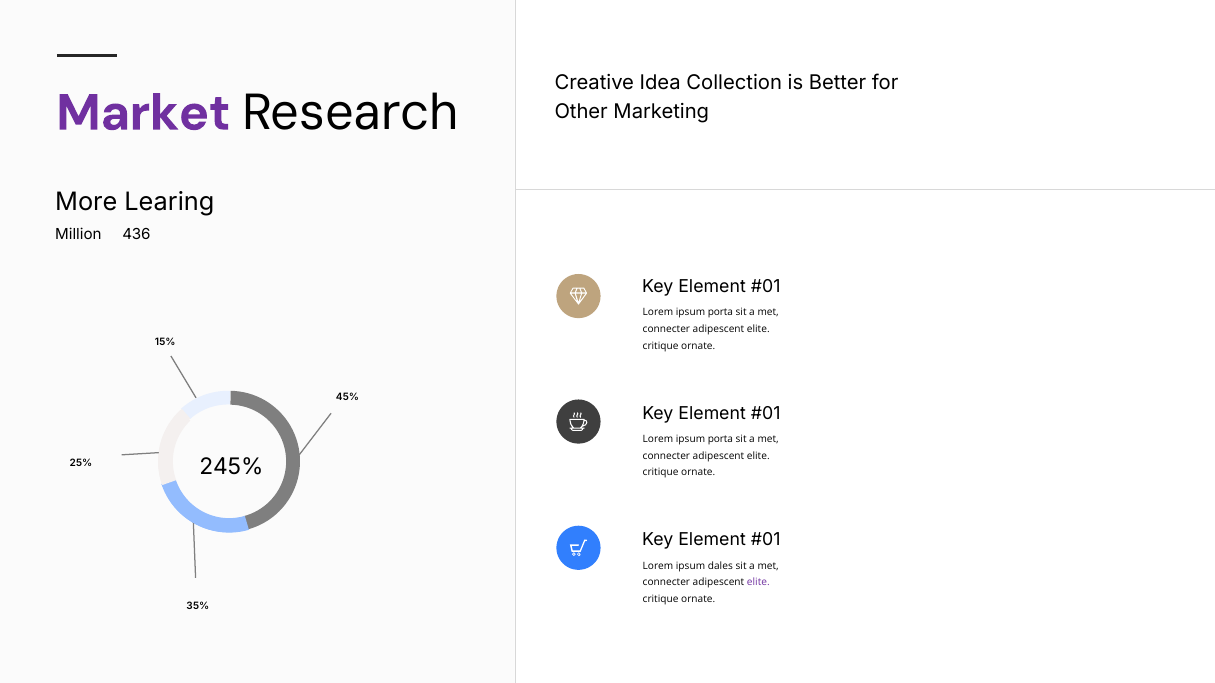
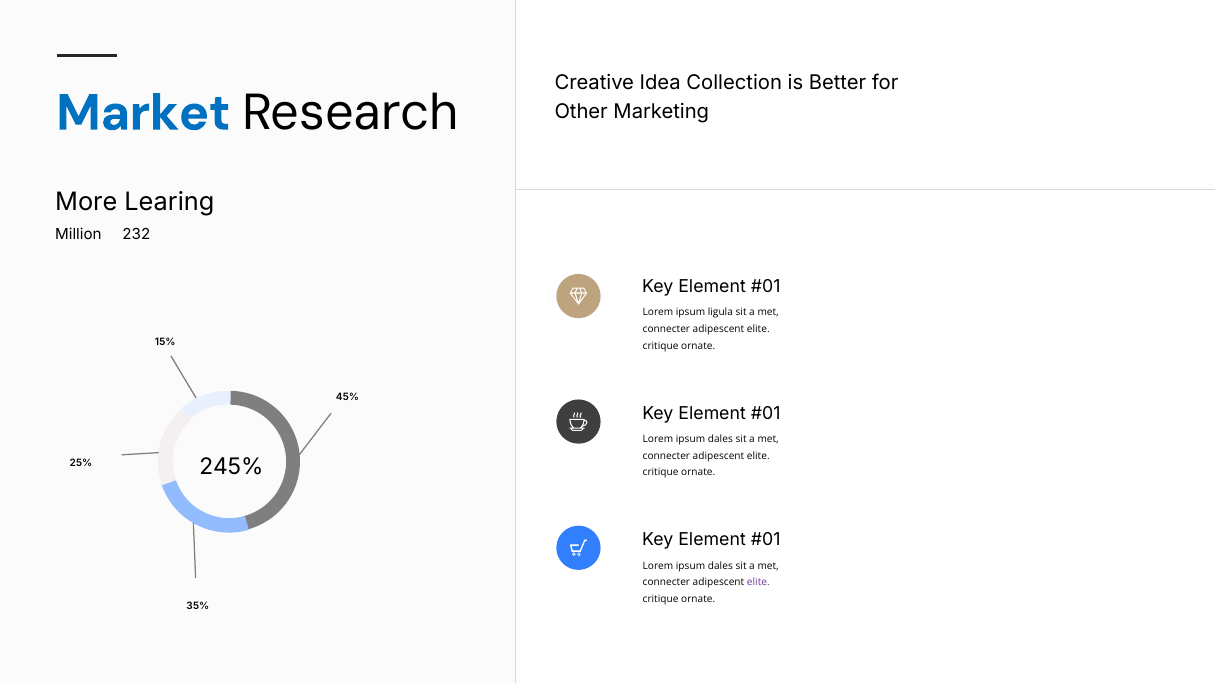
Market colour: purple -> blue
436: 436 -> 232
porta at (720, 313): porta -> ligula
porta at (720, 440): porta -> dales
